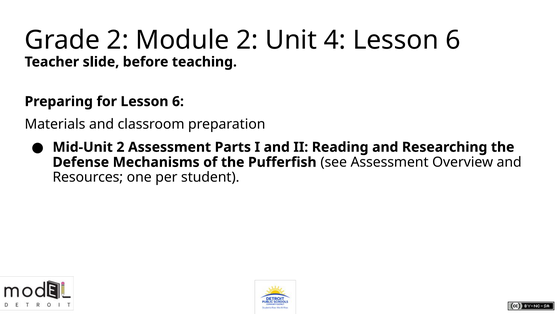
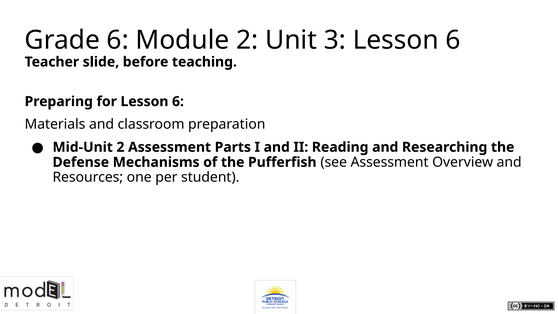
Grade 2: 2 -> 6
4: 4 -> 3
